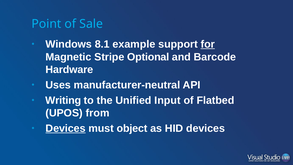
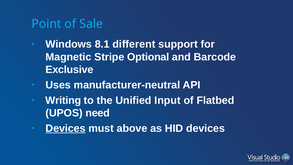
example: example -> different
for underline: present -> none
Hardware: Hardware -> Exclusive
from: from -> need
object: object -> above
